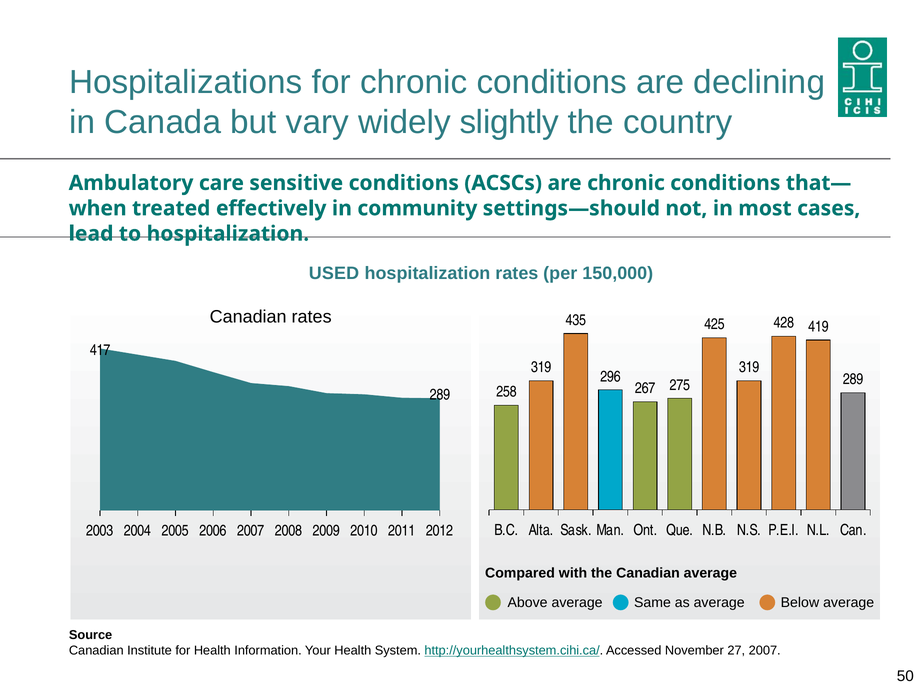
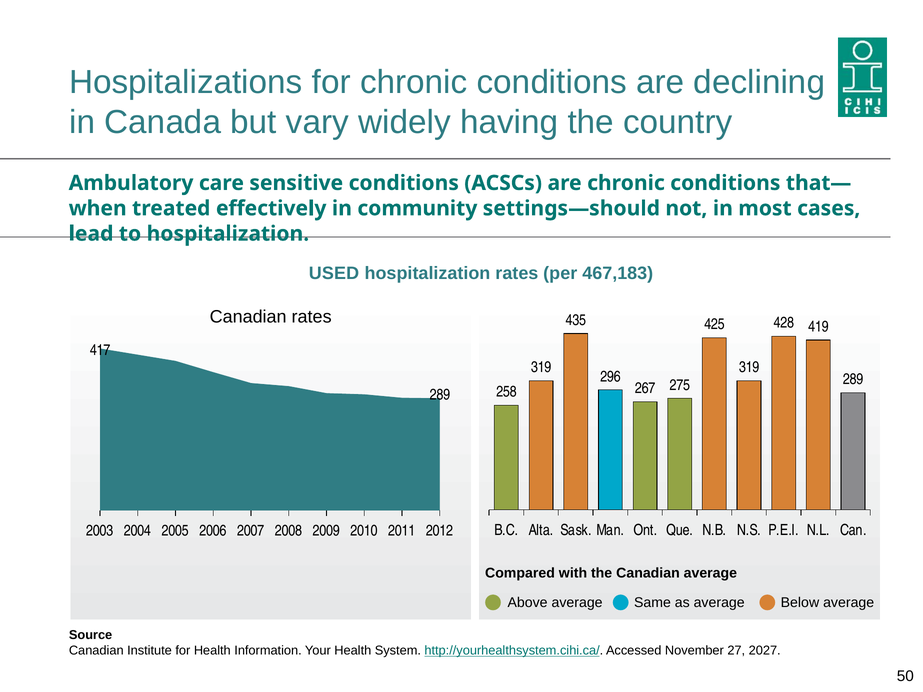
slightly: slightly -> having
150,000: 150,000 -> 467,183
27 2007: 2007 -> 2027
